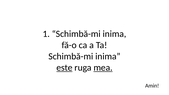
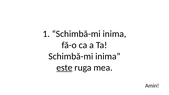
mea underline: present -> none
